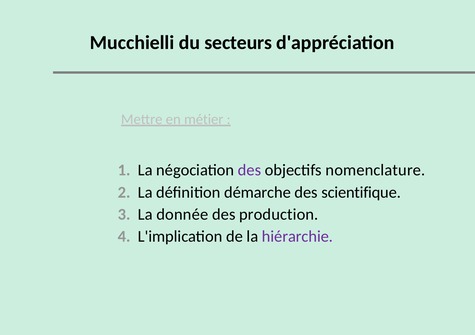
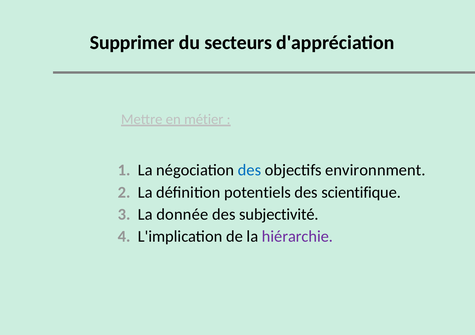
Mucchielli: Mucchielli -> Supprimer
des at (250, 170) colour: purple -> blue
nomenclature: nomenclature -> environnment
démarche: démarche -> potentiels
production: production -> subjectivité
